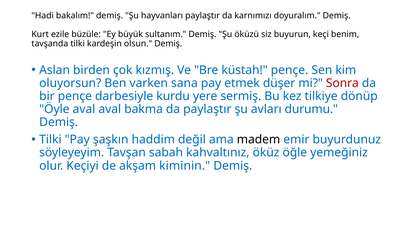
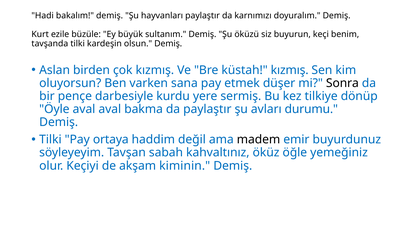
küstah pençe: pençe -> kızmış
Sonra colour: red -> black
şaşkın: şaşkın -> ortaya
